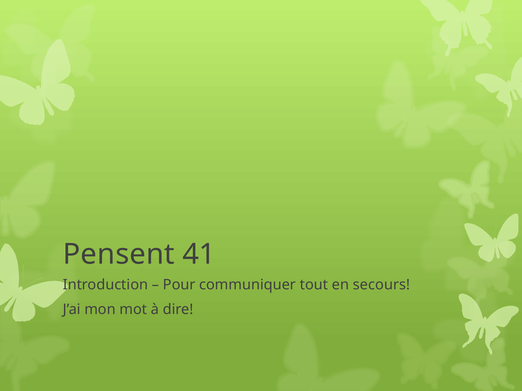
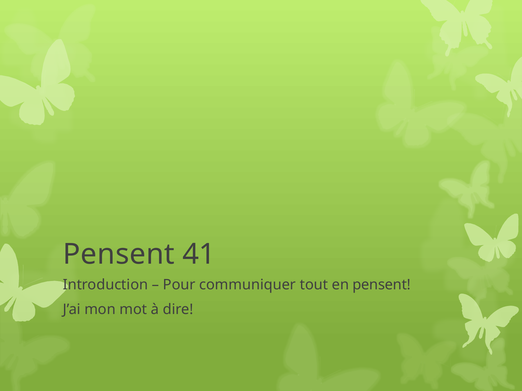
en secours: secours -> pensent
